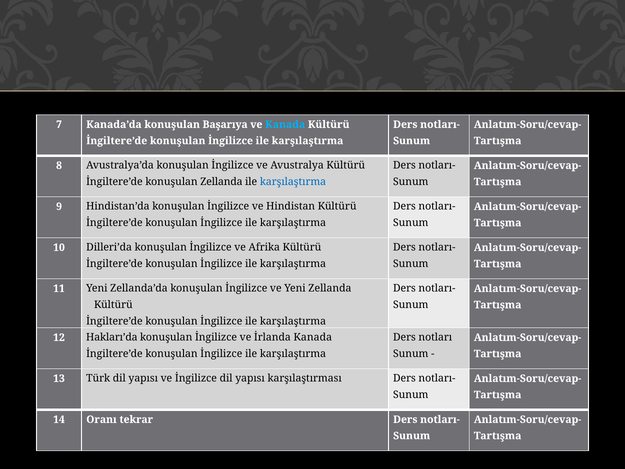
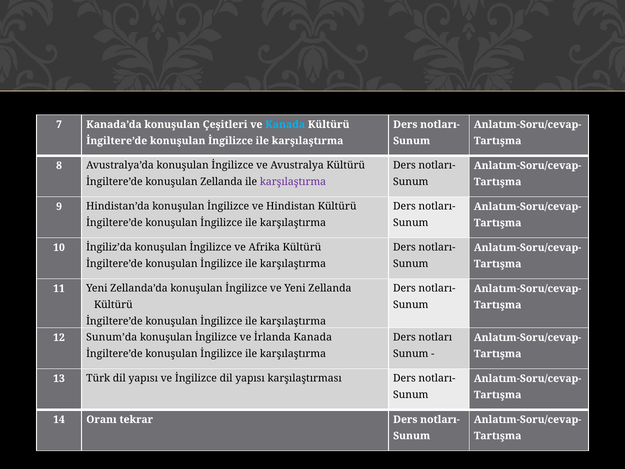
Başarıya: Başarıya -> Çeşitleri
karşılaştırma at (293, 182) colour: blue -> purple
Dilleri’da: Dilleri’da -> İngiliz’da
Hakları’da: Hakları’da -> Sunum’da
